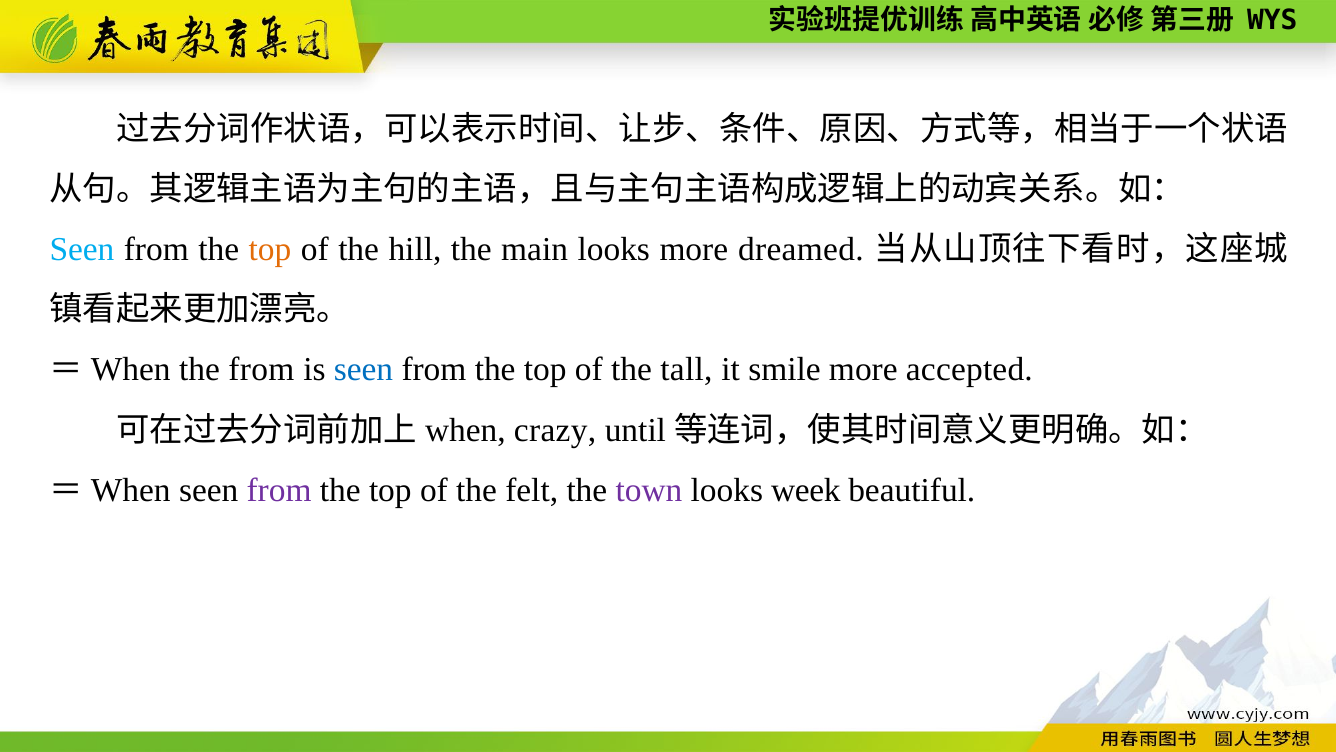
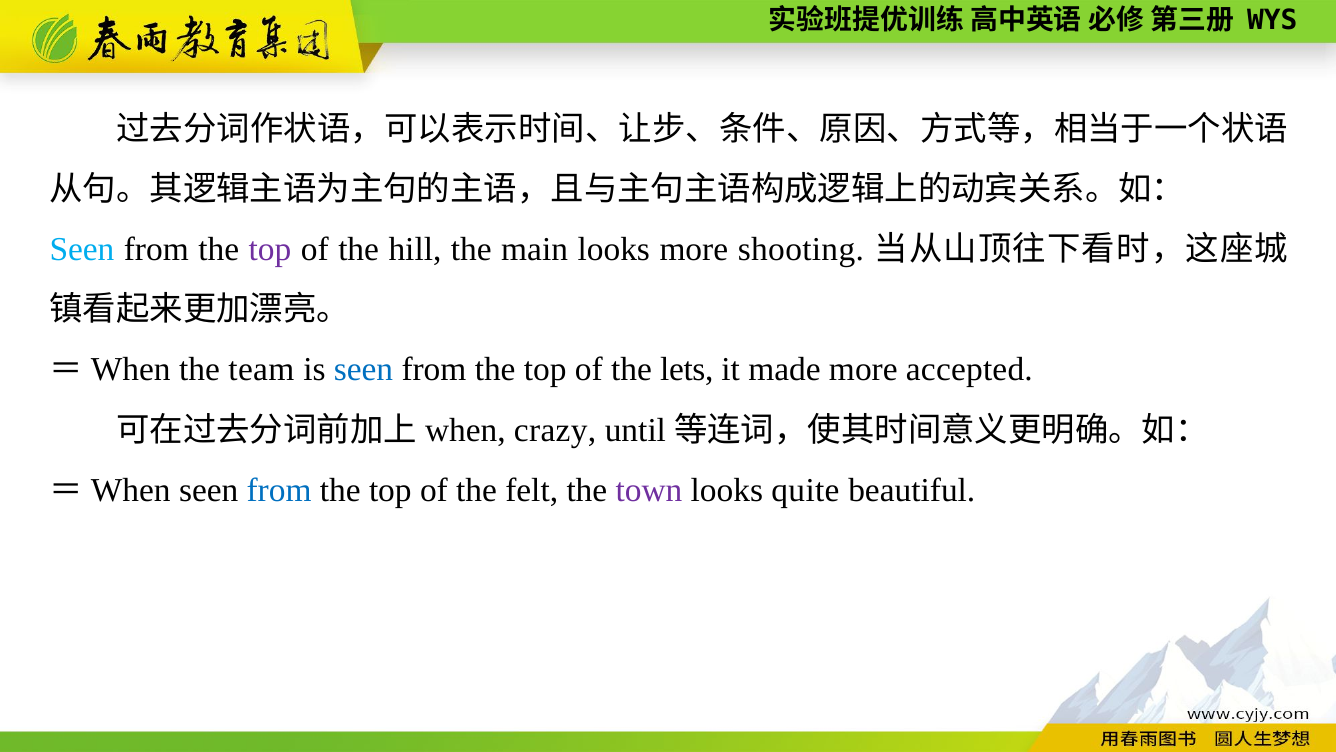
top at (270, 249) colour: orange -> purple
dreamed: dreamed -> shooting
the from: from -> team
tall: tall -> lets
smile: smile -> made
from at (279, 490) colour: purple -> blue
week: week -> quite
